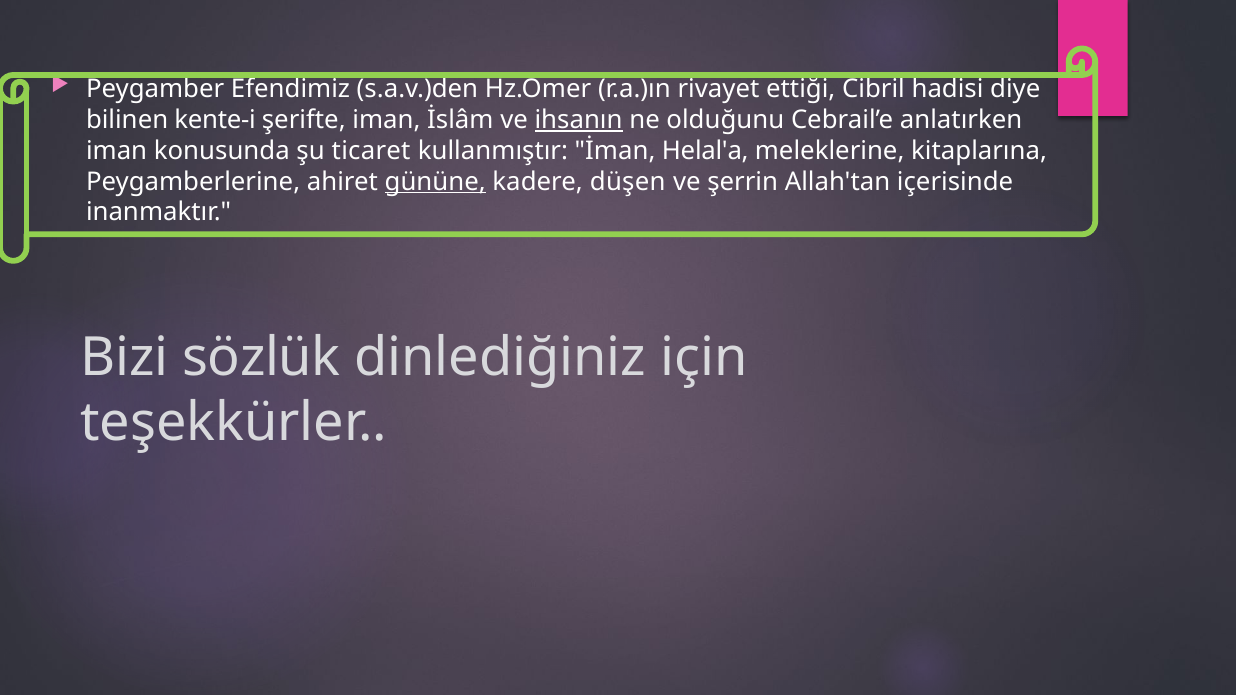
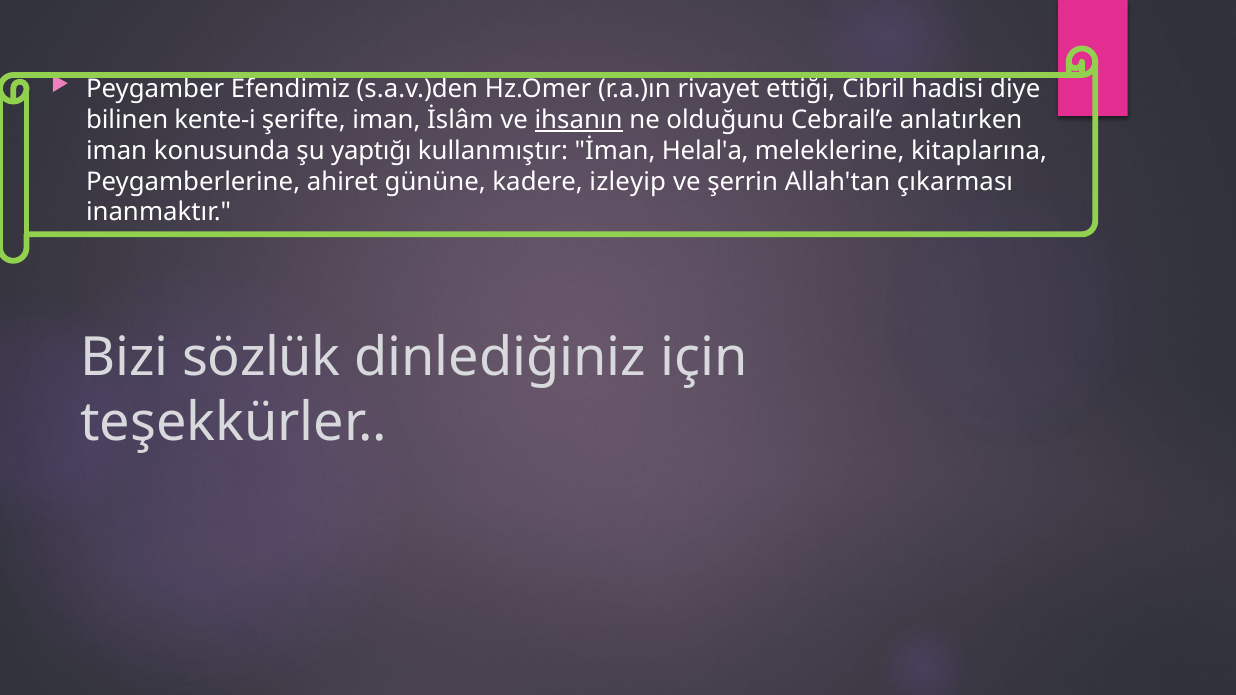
ticaret: ticaret -> yaptığı
gününe underline: present -> none
düşen: düşen -> izleyip
içerisinde: içerisinde -> çıkarması
